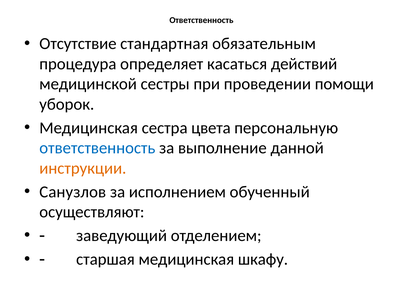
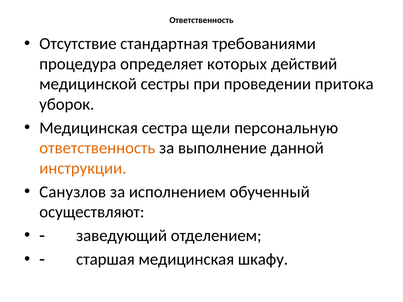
обязательным: обязательным -> требованиями
касаться: касаться -> которых
помощи: помощи -> притока
цвета: цвета -> щели
ответственность at (97, 148) colour: blue -> orange
